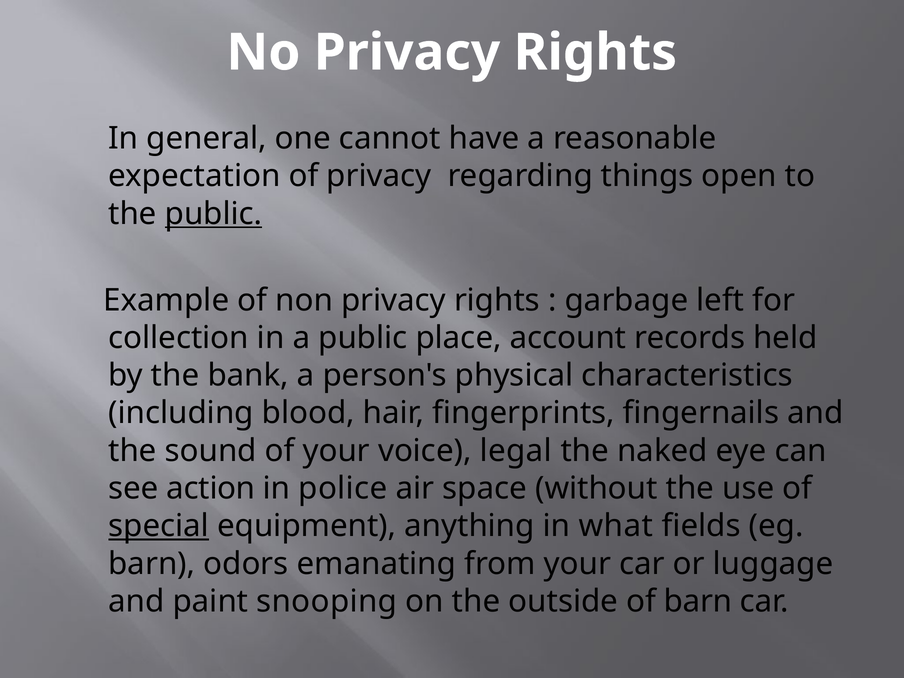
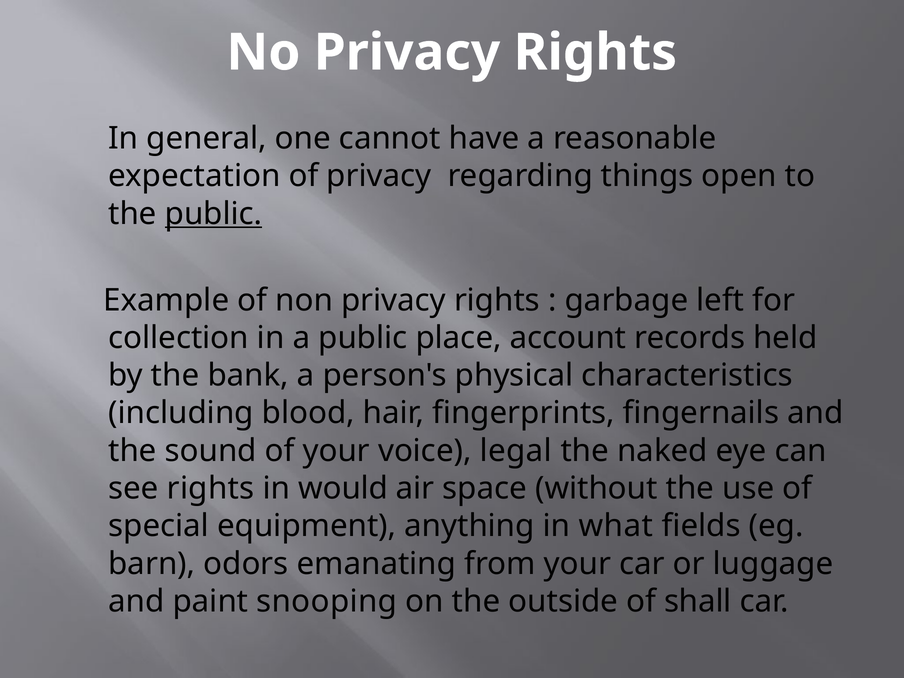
see action: action -> rights
police: police -> would
special underline: present -> none
of barn: barn -> shall
